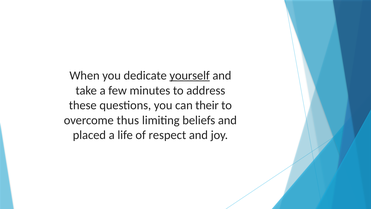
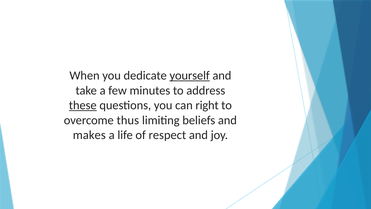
these underline: none -> present
their: their -> right
placed: placed -> makes
